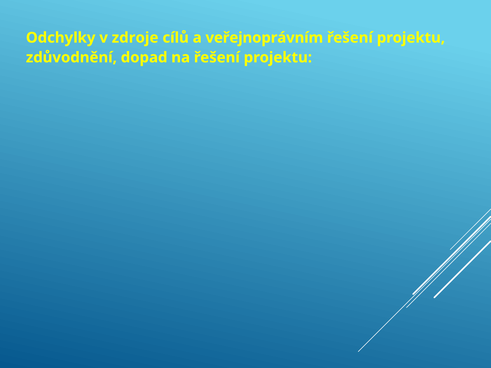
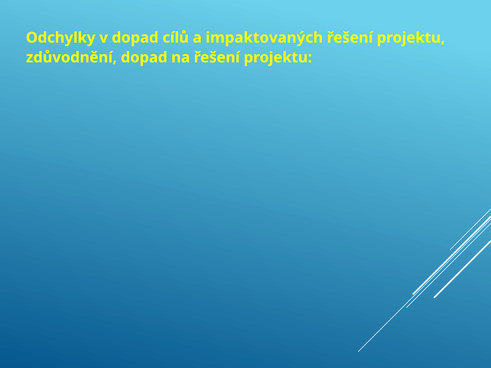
v zdroje: zdroje -> dopad
veřejnoprávním: veřejnoprávním -> impaktovaných
